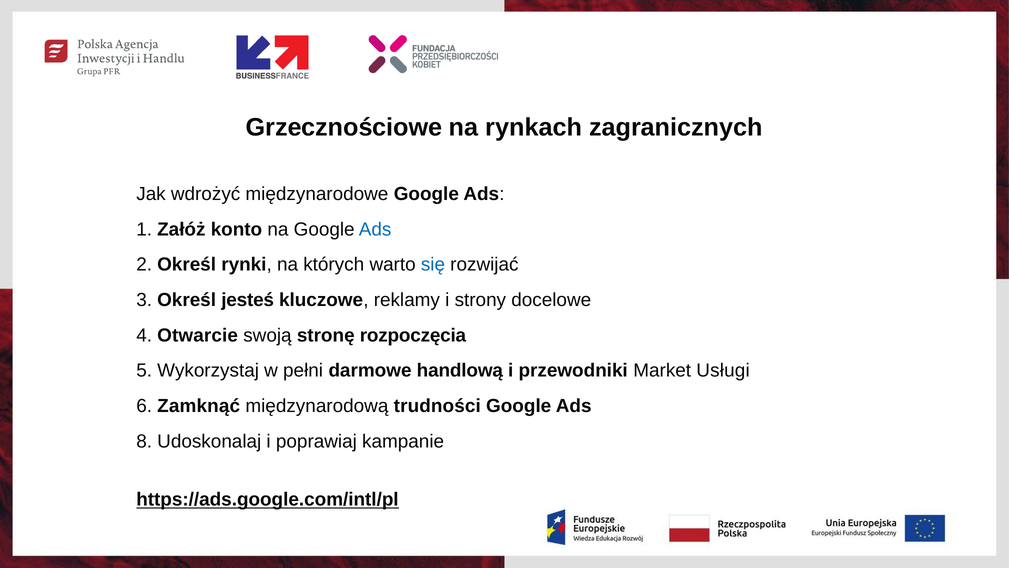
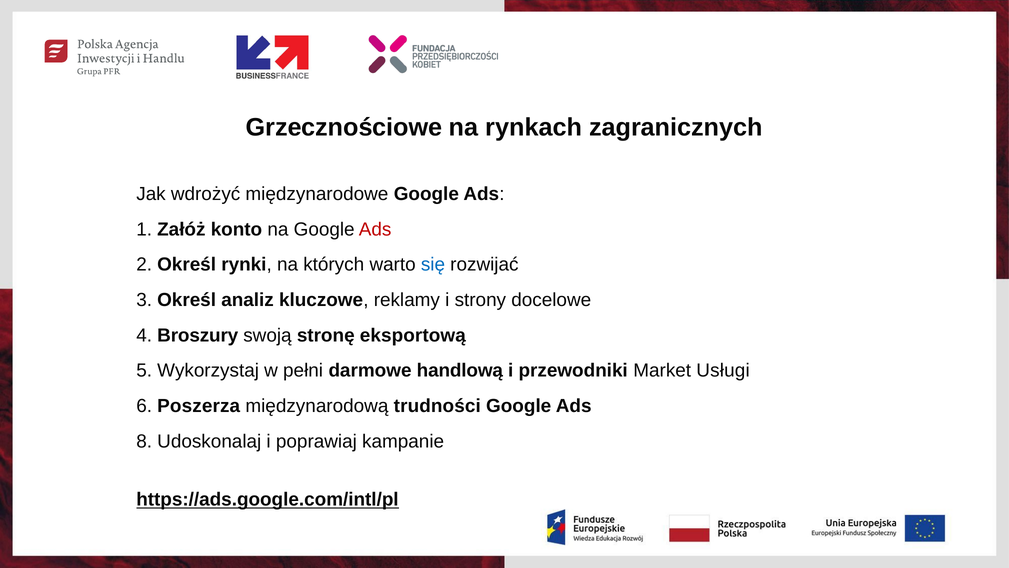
Ads at (375, 229) colour: blue -> red
jesteś: jesteś -> analiz
Otwarcie: Otwarcie -> Broszury
rozpoczęcia: rozpoczęcia -> eksportową
Zamknąć: Zamknąć -> Poszerza
